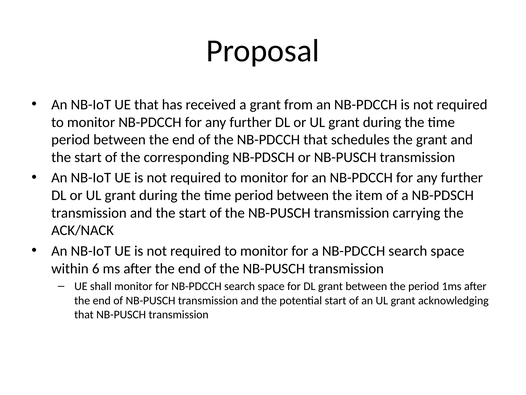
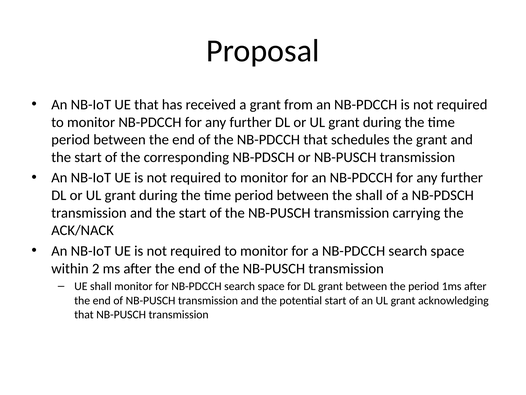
the item: item -> shall
6: 6 -> 2
